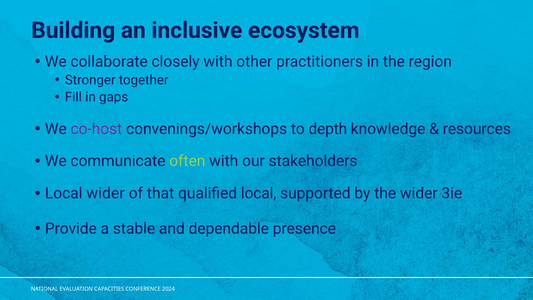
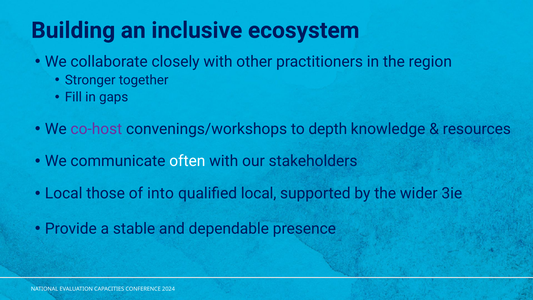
often colour: light green -> white
Local wider: wider -> those
that: that -> into
